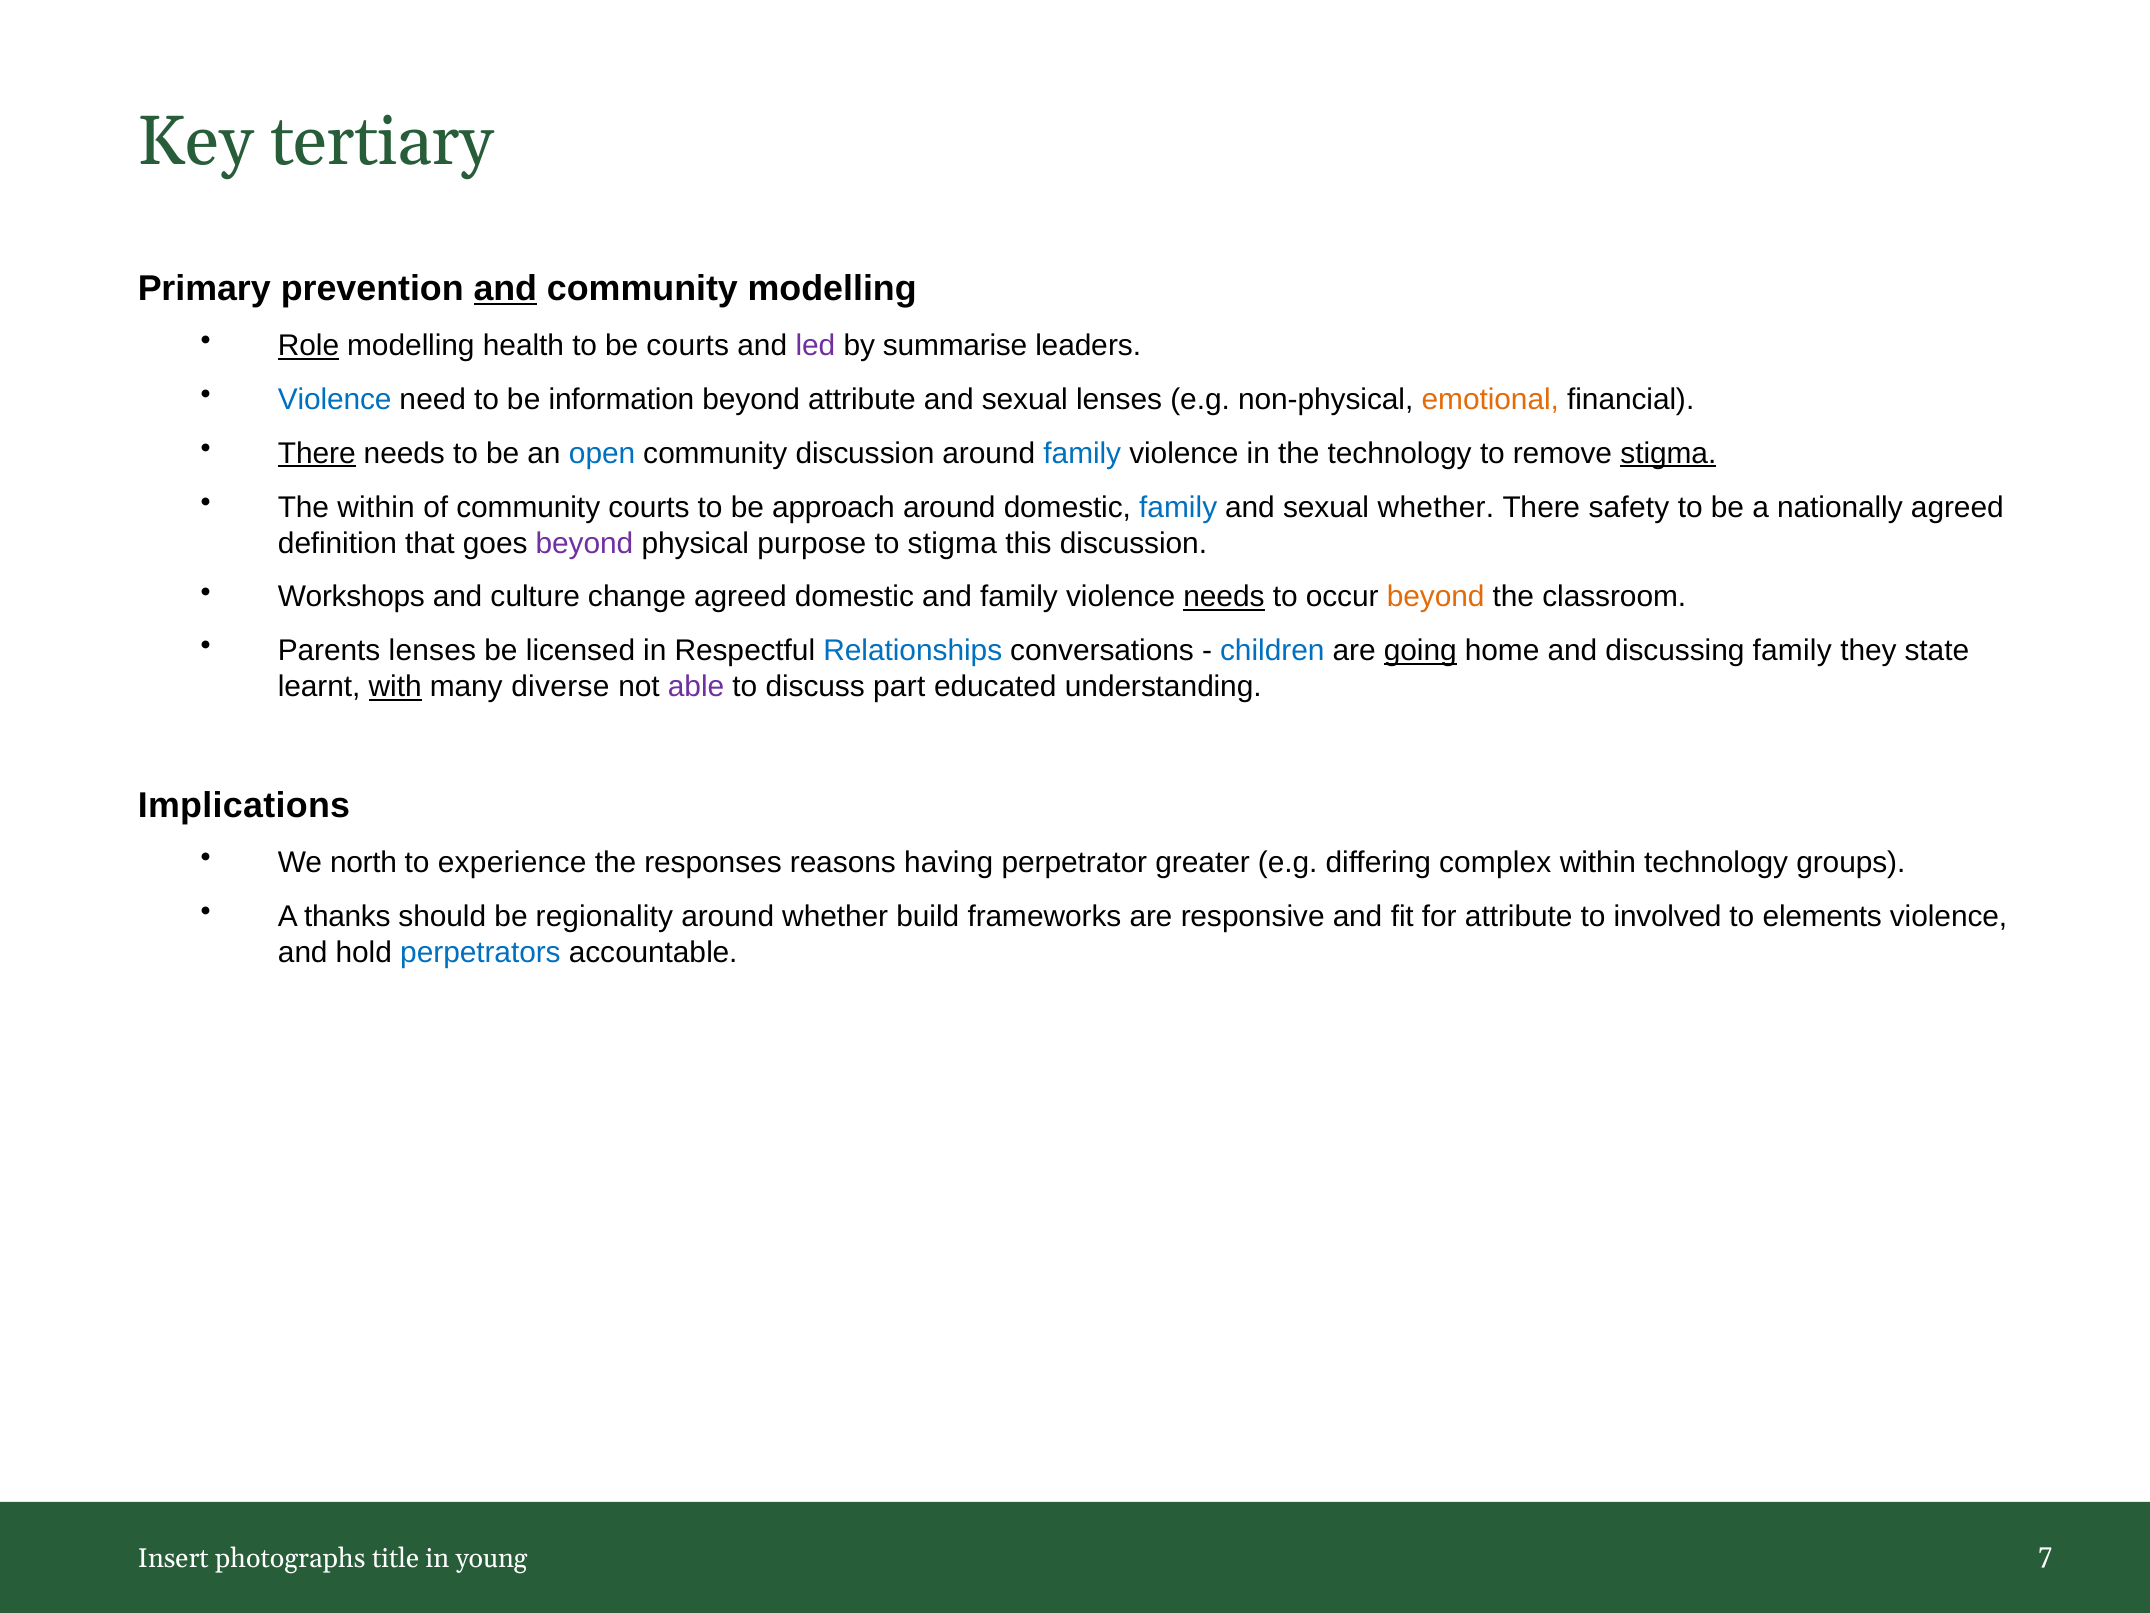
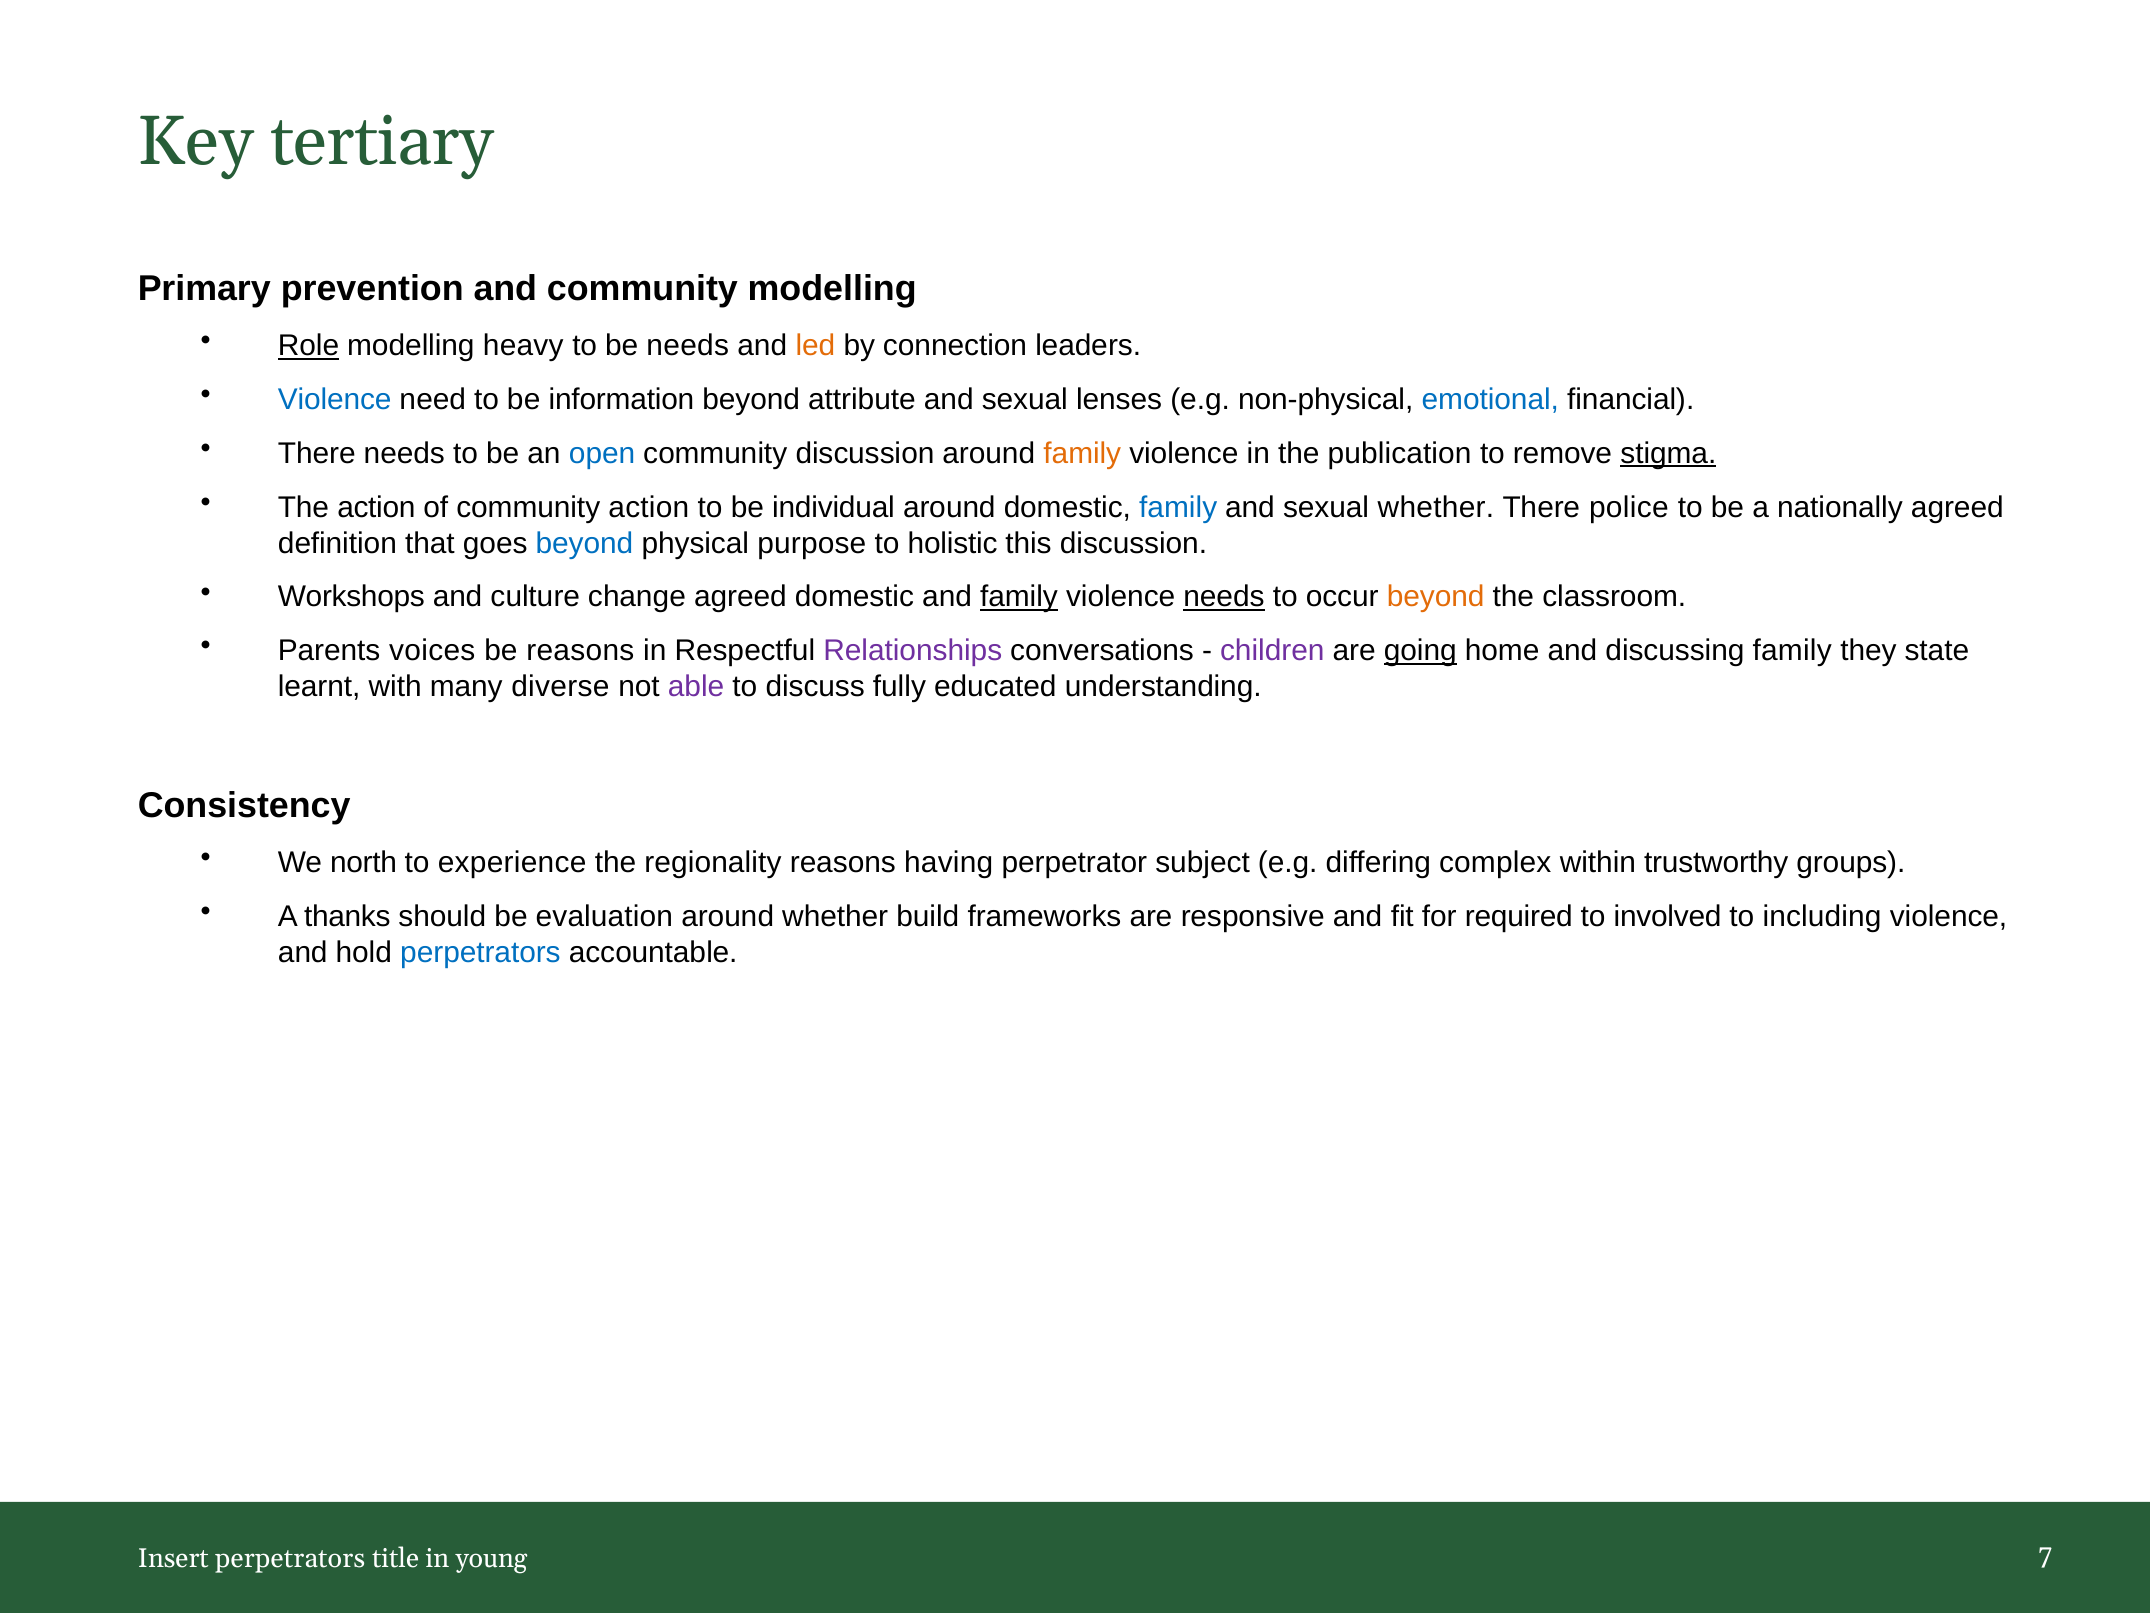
and at (505, 289) underline: present -> none
health: health -> heavy
be courts: courts -> needs
led colour: purple -> orange
summarise: summarise -> connection
emotional colour: orange -> blue
There at (317, 453) underline: present -> none
family at (1082, 453) colour: blue -> orange
the technology: technology -> publication
The within: within -> action
community courts: courts -> action
approach: approach -> individual
safety: safety -> police
beyond at (584, 543) colour: purple -> blue
to stigma: stigma -> holistic
family at (1019, 597) underline: none -> present
Parents lenses: lenses -> voices
be licensed: licensed -> reasons
Relationships colour: blue -> purple
children colour: blue -> purple
with underline: present -> none
part: part -> fully
Implications: Implications -> Consistency
responses: responses -> regionality
greater: greater -> subject
within technology: technology -> trustworthy
regionality: regionality -> evaluation
for attribute: attribute -> required
elements: elements -> including
Insert photographs: photographs -> perpetrators
